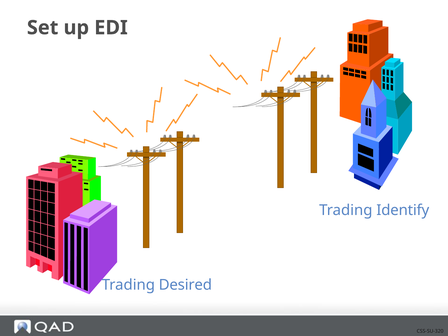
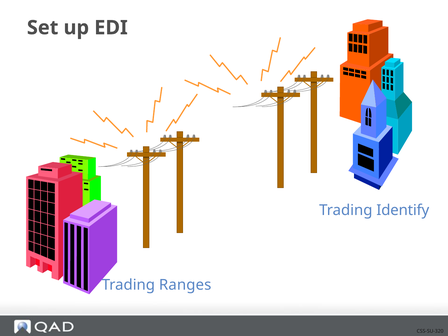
Desired: Desired -> Ranges
